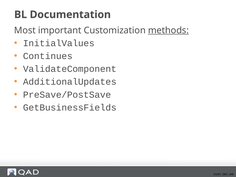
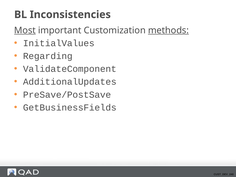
Documentation: Documentation -> Inconsistencies
Most underline: none -> present
Continues: Continues -> Regarding
